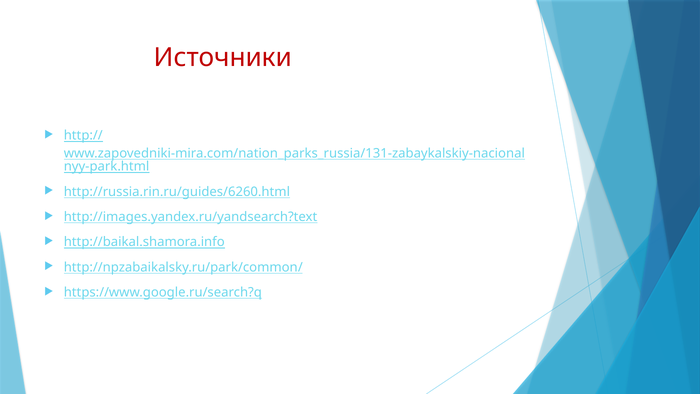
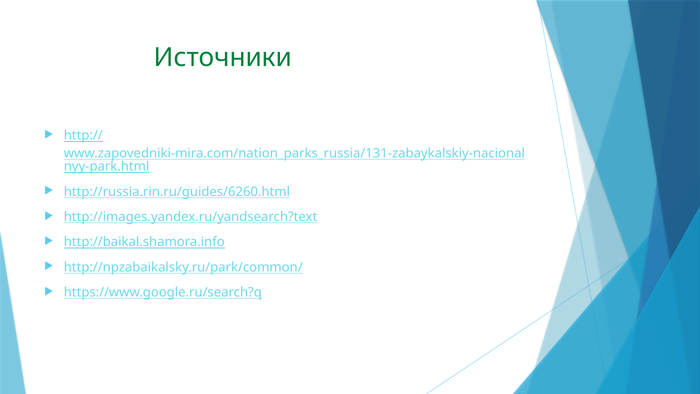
Источники colour: red -> green
